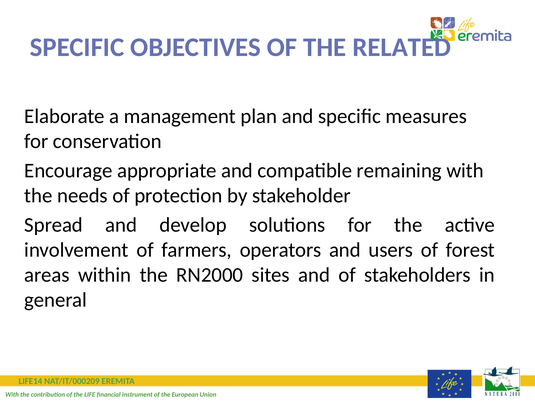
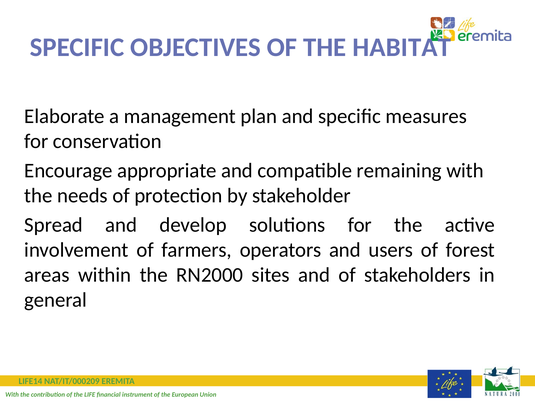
RELATED: RELATED -> HABITAT
